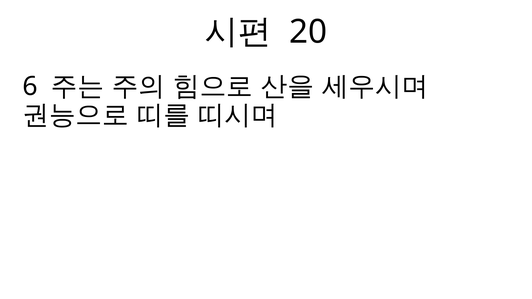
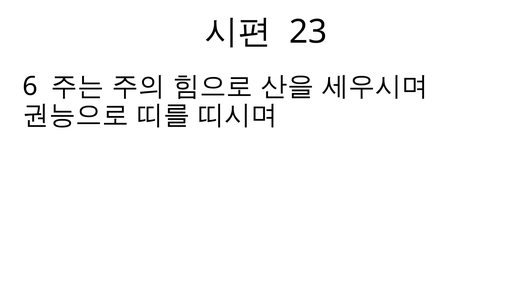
20: 20 -> 23
